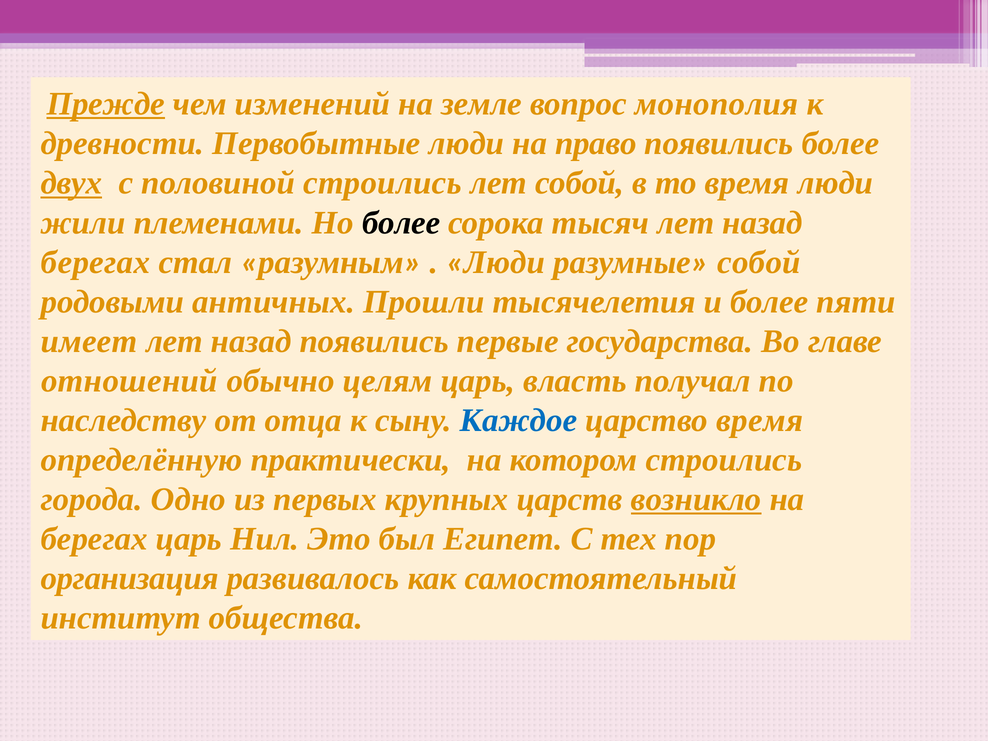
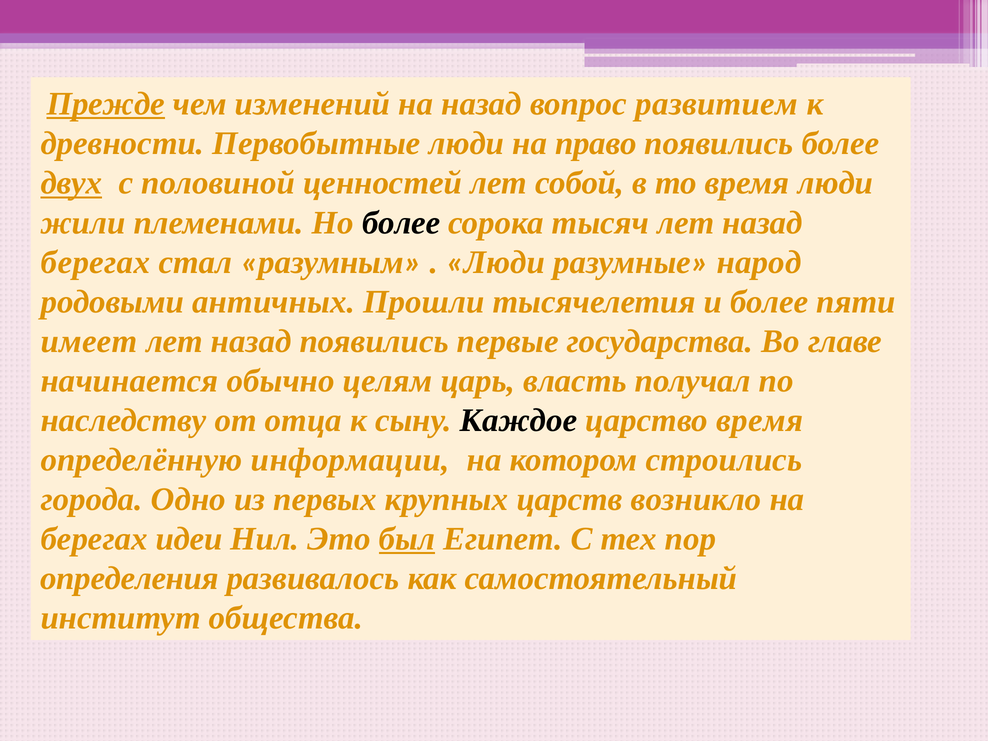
на земле: земле -> назад
монополия: монополия -> развитием
половиной строились: строились -> ценностей
разумные собой: собой -> народ
отношений: отношений -> начинается
Каждое colour: blue -> black
практически: практически -> информации
возникло underline: present -> none
берегах царь: царь -> идеи
был underline: none -> present
организация: организация -> определения
